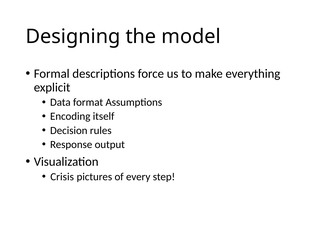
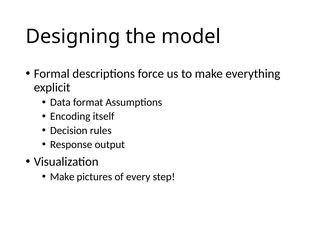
Crisis at (62, 176): Crisis -> Make
